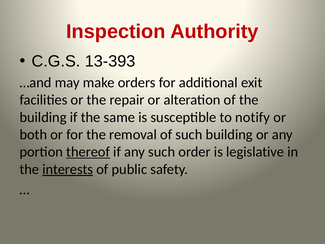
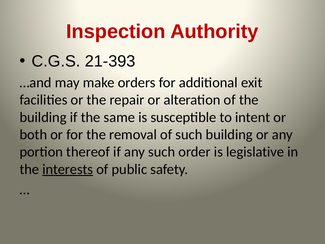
13-393: 13-393 -> 21-393
notify: notify -> intent
thereof underline: present -> none
